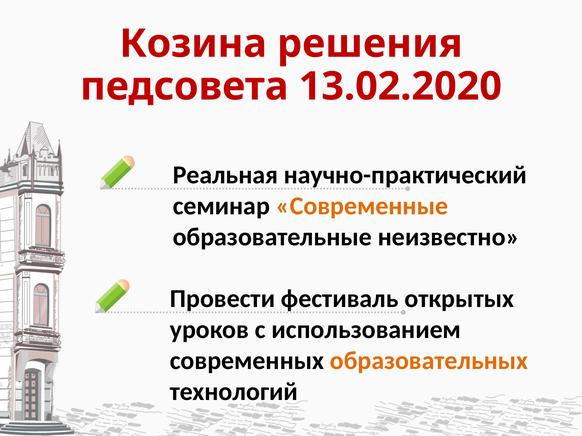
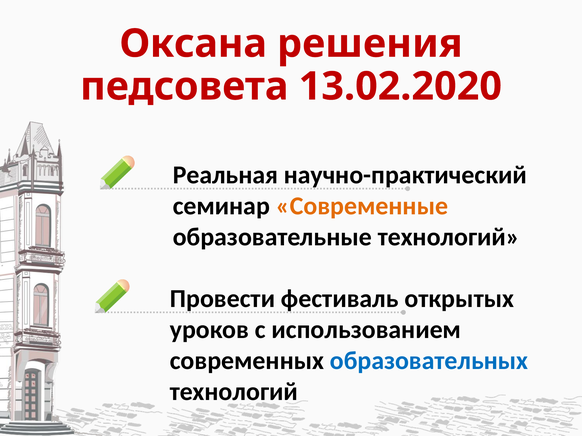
Козина: Козина -> Оксана
образовательные неизвестно: неизвестно -> технологий
образовательных colour: orange -> blue
